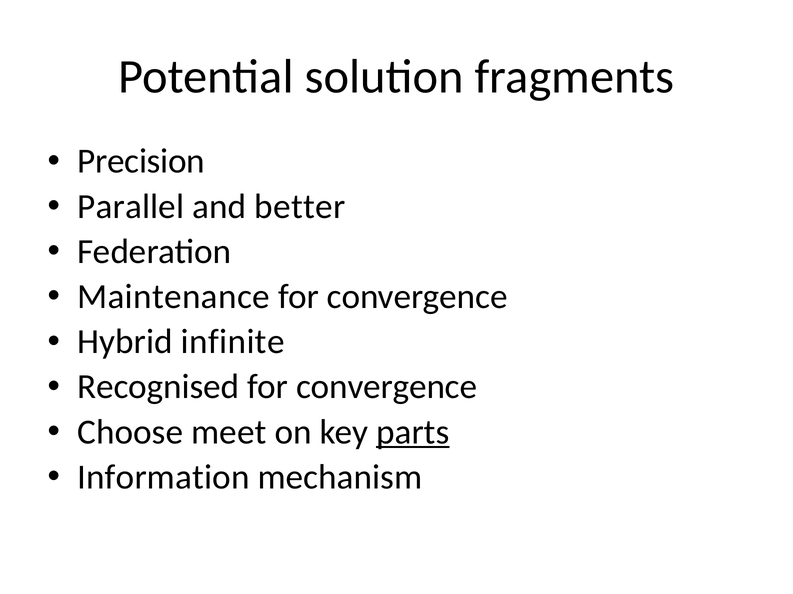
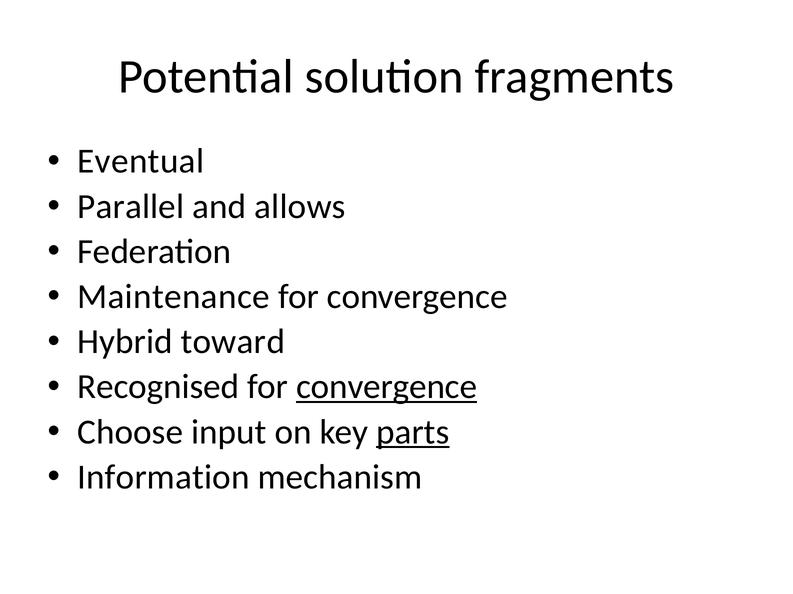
Precision: Precision -> Eventual
better: better -> allows
infinite: infinite -> toward
convergence at (387, 387) underline: none -> present
meet: meet -> input
